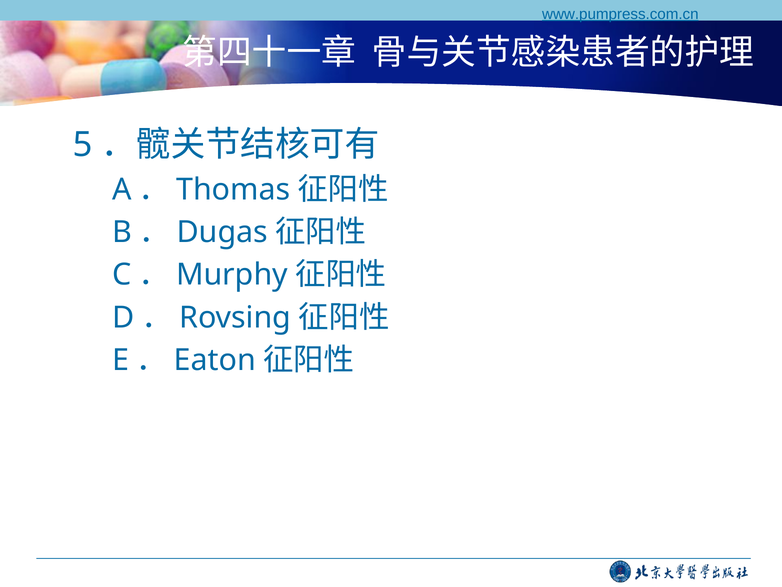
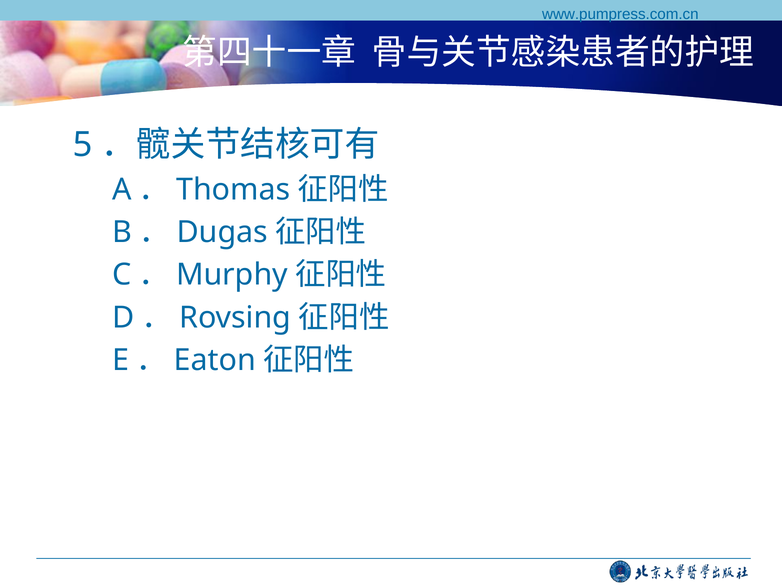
www.pumpress.com.cn underline: present -> none
